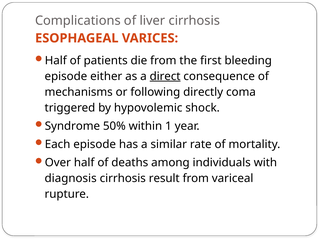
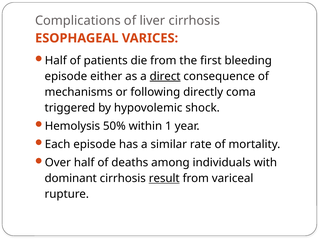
Syndrome: Syndrome -> Hemolysis
diagnosis: diagnosis -> dominant
result underline: none -> present
